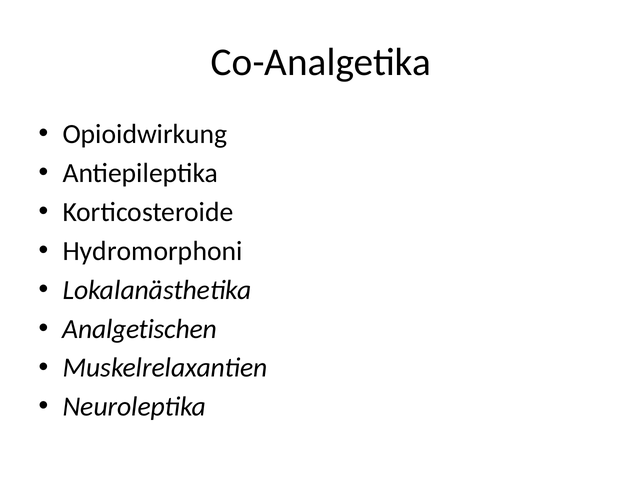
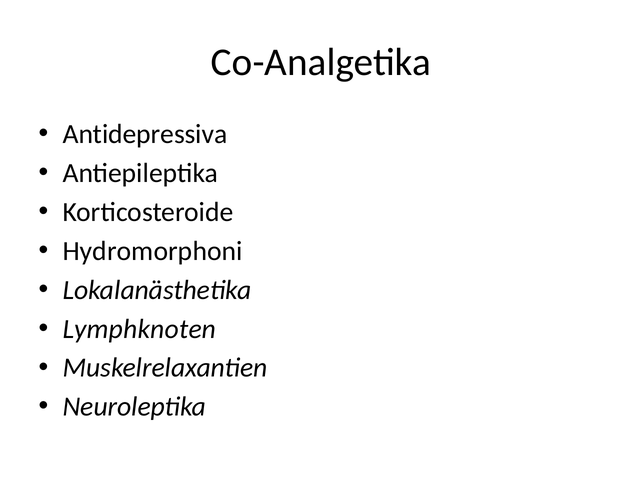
Opioidwirkung: Opioidwirkung -> Antidepressiva
Analgetischen: Analgetischen -> Lymphknoten
